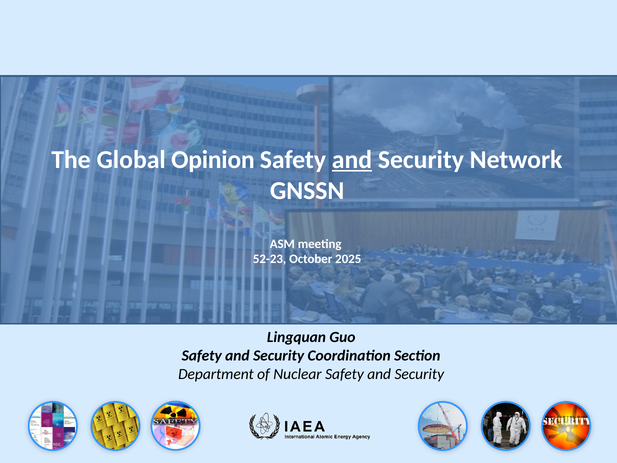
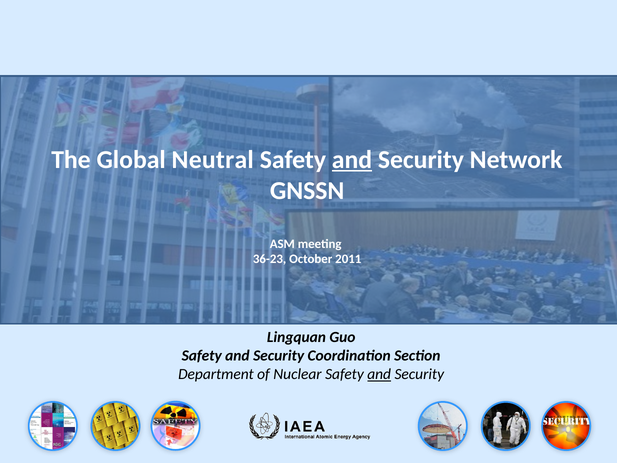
Opinion: Opinion -> Neutral
52-23: 52-23 -> 36-23
2025: 2025 -> 2011
and at (379, 374) underline: none -> present
